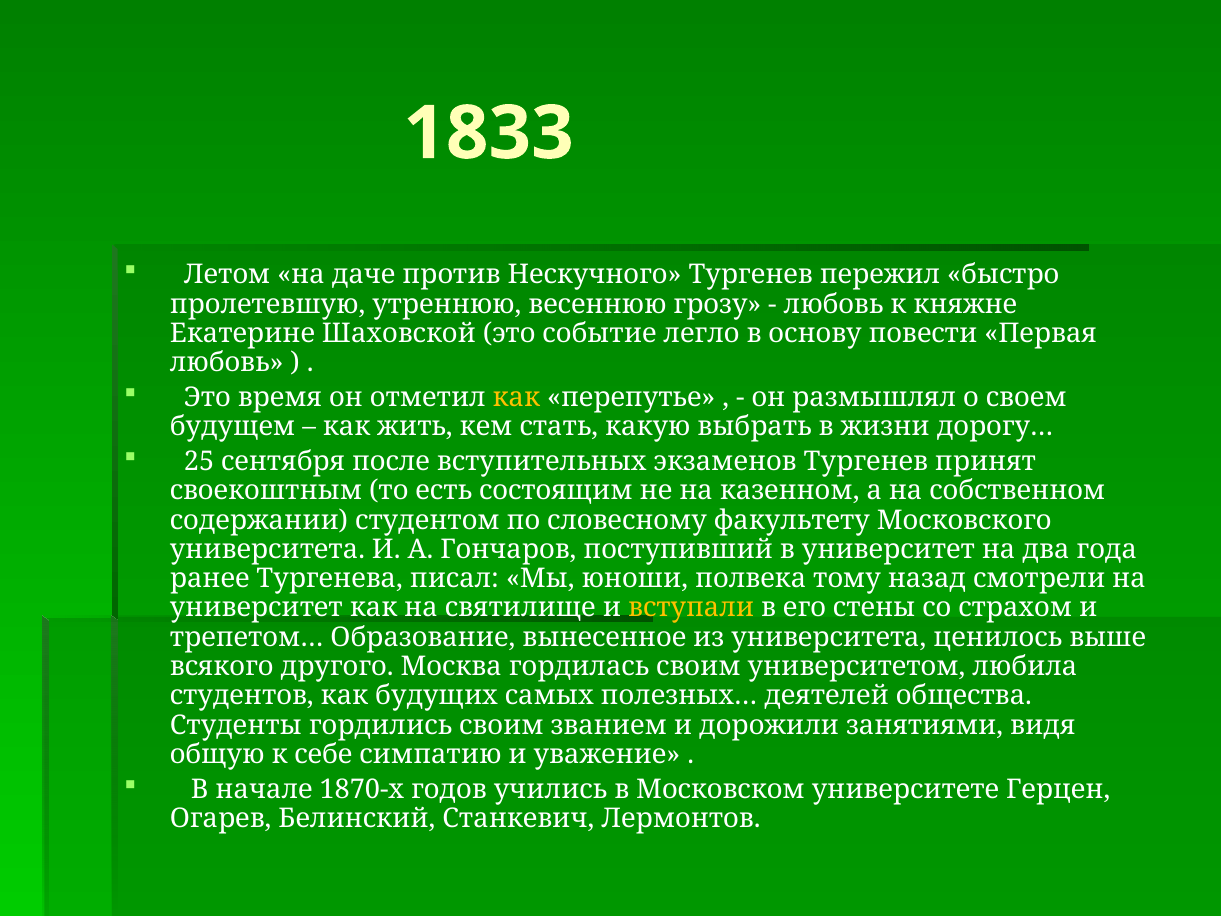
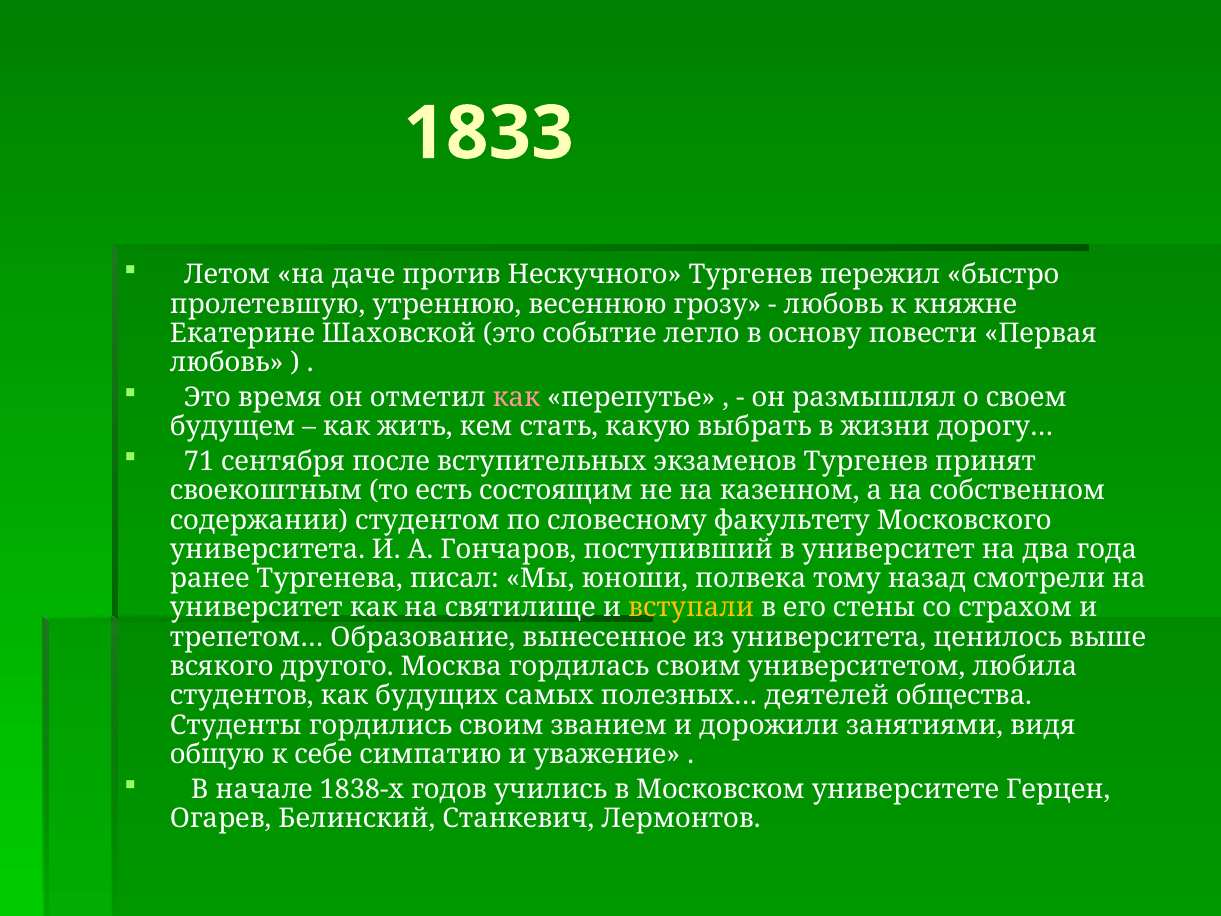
как at (516, 397) colour: yellow -> pink
25: 25 -> 71
1870-х: 1870-х -> 1838-х
